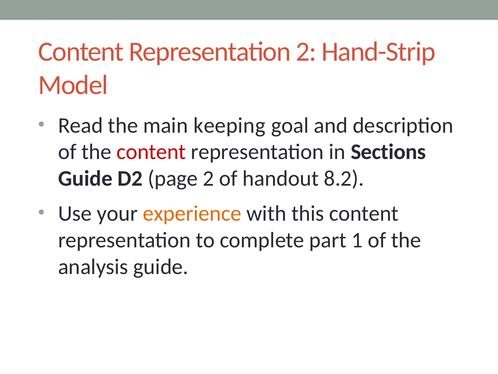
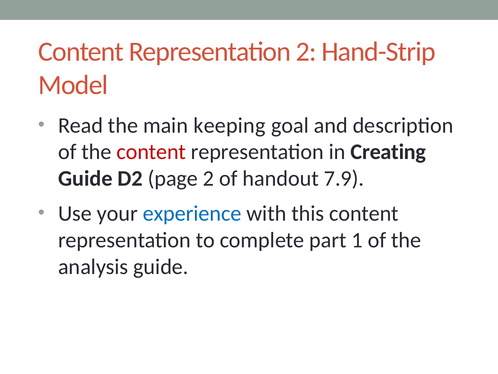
Sections: Sections -> Creating
8.2: 8.2 -> 7.9
experience colour: orange -> blue
